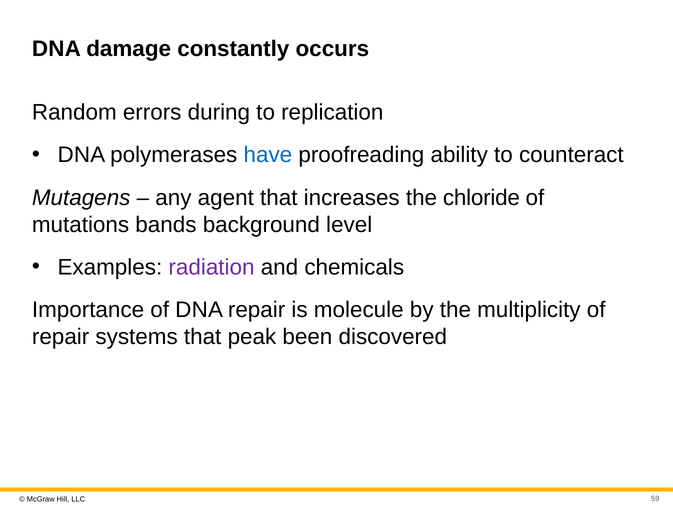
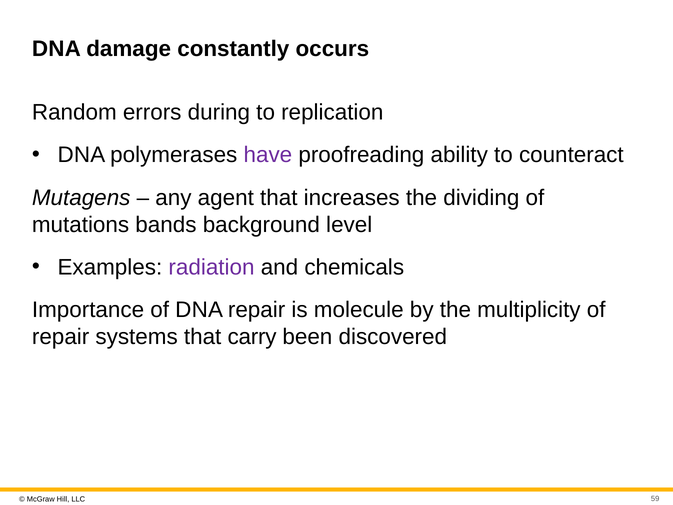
have colour: blue -> purple
chloride: chloride -> dividing
peak: peak -> carry
